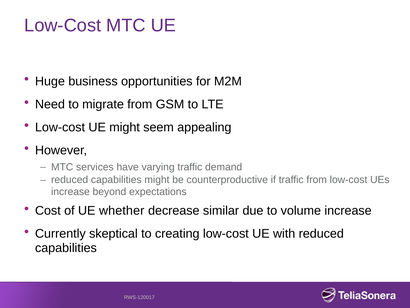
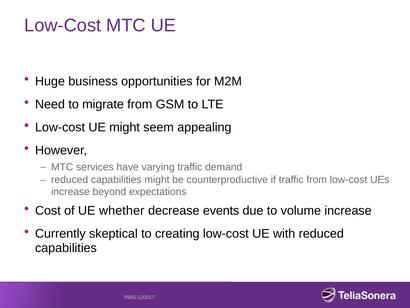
similar: similar -> events
